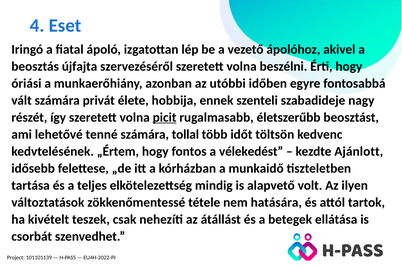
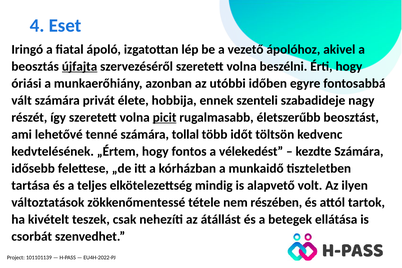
újfajta underline: none -> present
kezdte Ajánlott: Ajánlott -> Számára
hatására: hatására -> részében
